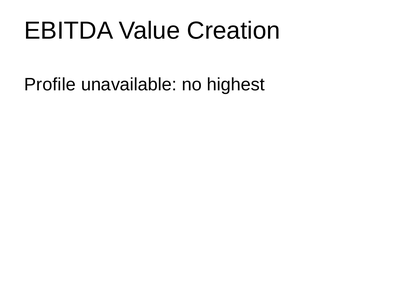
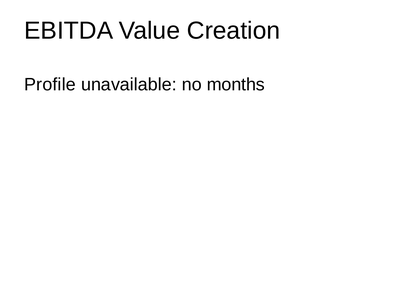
highest: highest -> months
